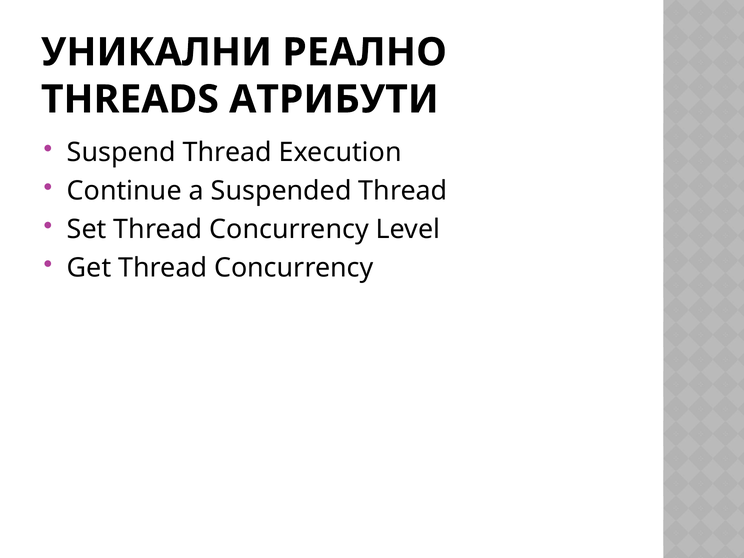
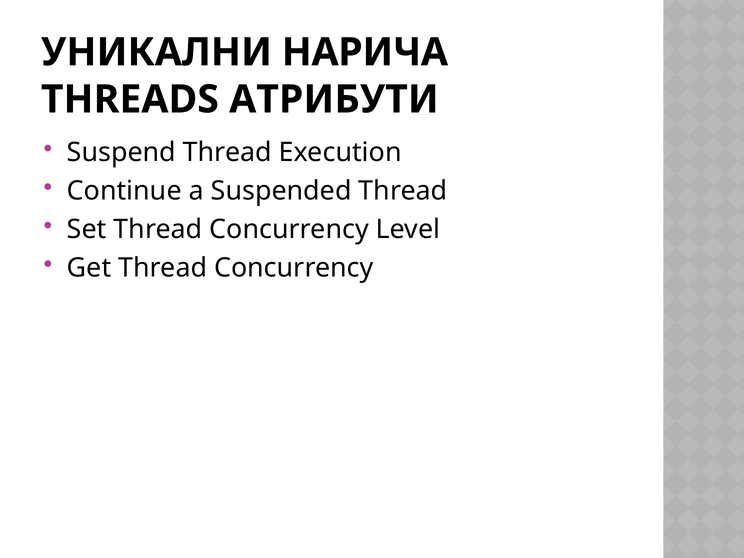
РЕАЛНО: РЕАЛНО -> НАРИЧА
